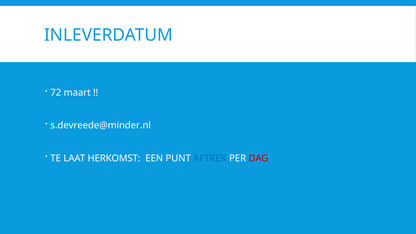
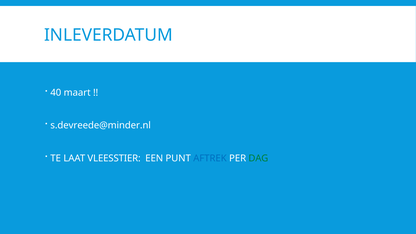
72: 72 -> 40
HERKOMST: HERKOMST -> VLEESSTIER
DAG colour: red -> green
